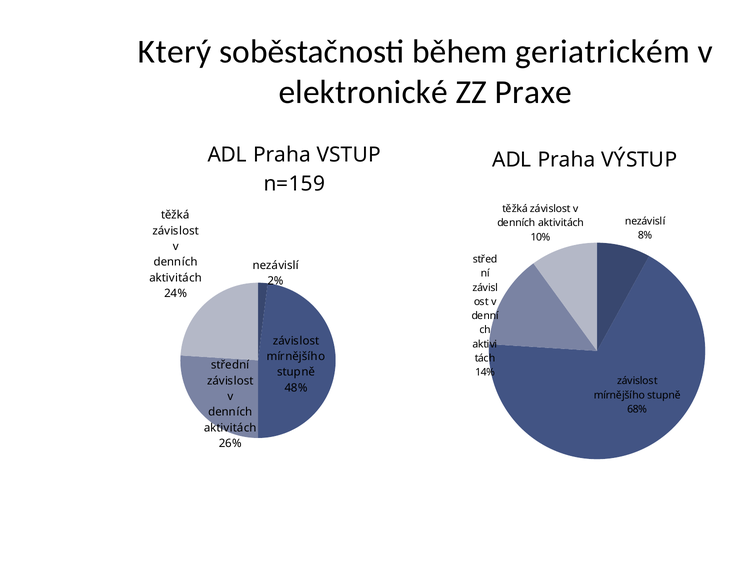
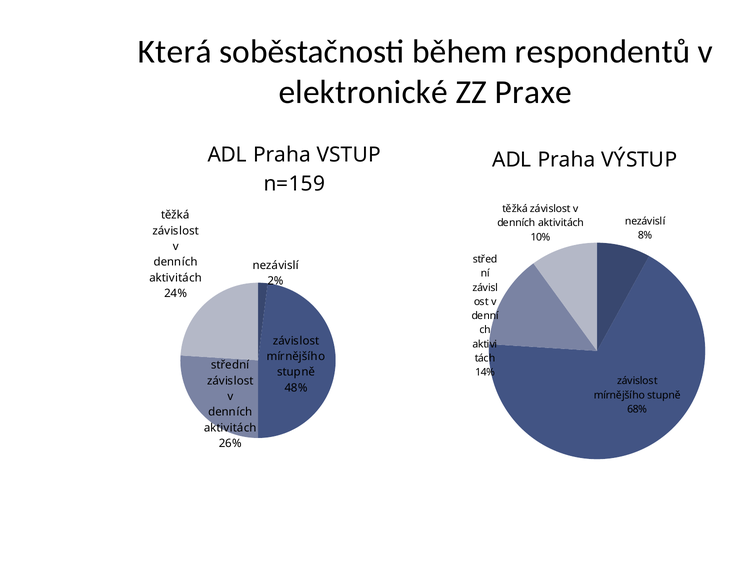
Který: Který -> Která
geriatrickém: geriatrickém -> respondentů
